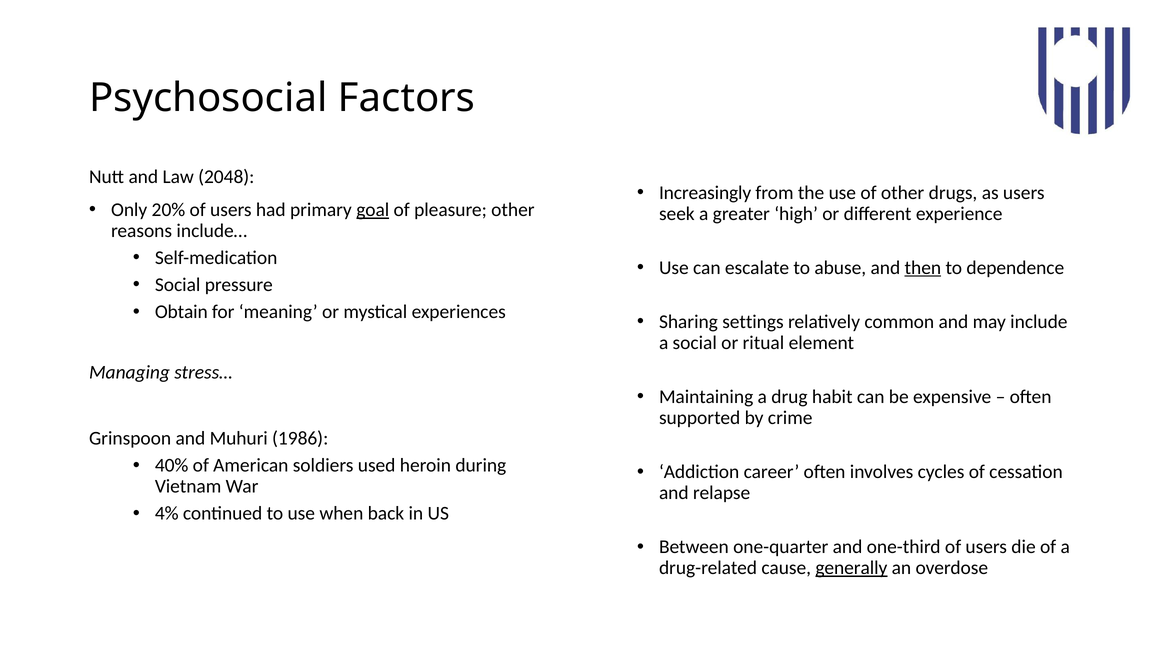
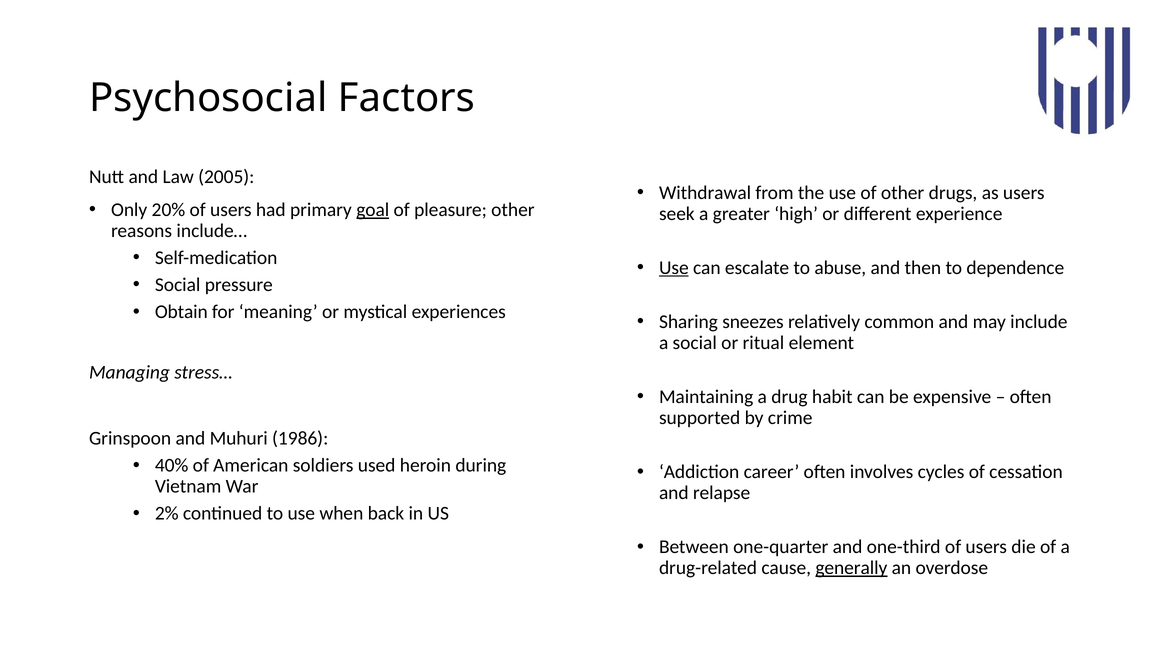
2048: 2048 -> 2005
Increasingly: Increasingly -> Withdrawal
Use at (674, 268) underline: none -> present
then underline: present -> none
settings: settings -> sneezes
4%: 4% -> 2%
